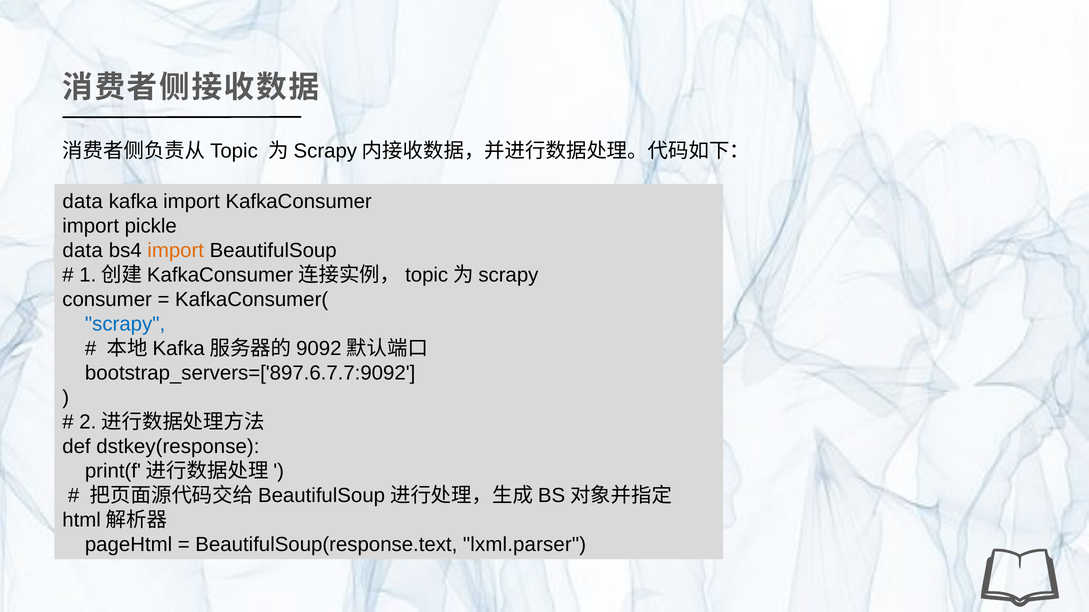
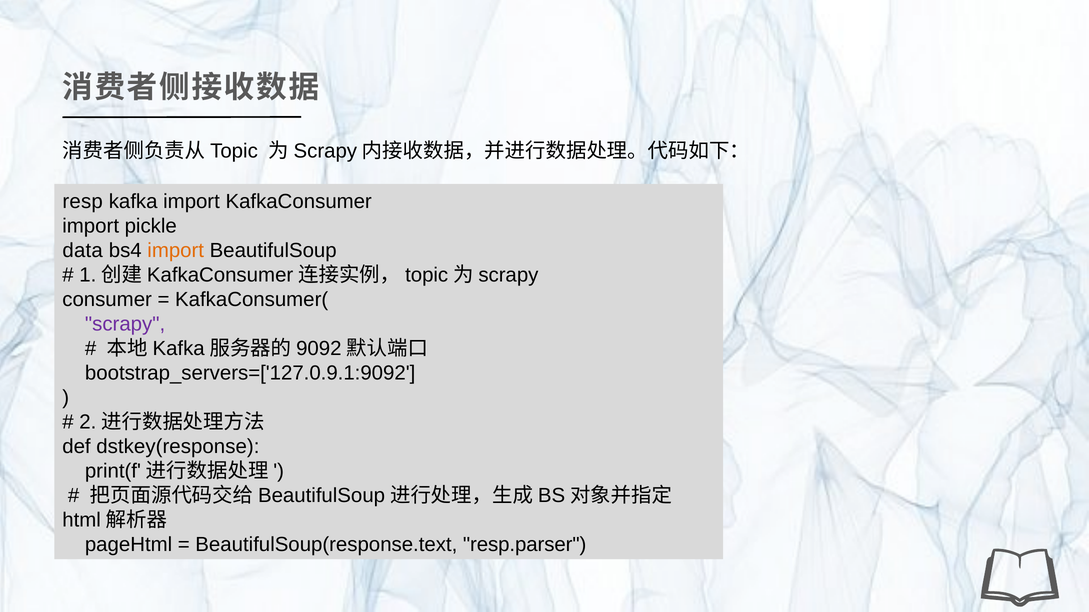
data at (83, 202): data -> resp
scrapy colour: blue -> purple
bootstrap_servers=['897.6.7.7:9092: bootstrap_servers=['897.6.7.7:9092 -> bootstrap_servers=['127.0.9.1:9092
lxml.parser: lxml.parser -> resp.parser
